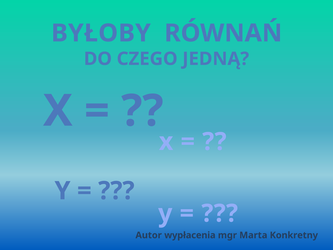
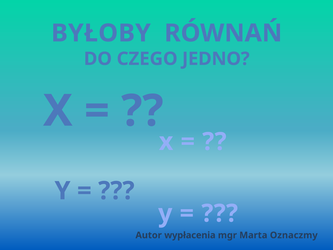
JEDNĄ: JEDNĄ -> JEDNO
Konkretny: Konkretny -> Oznaczmy
